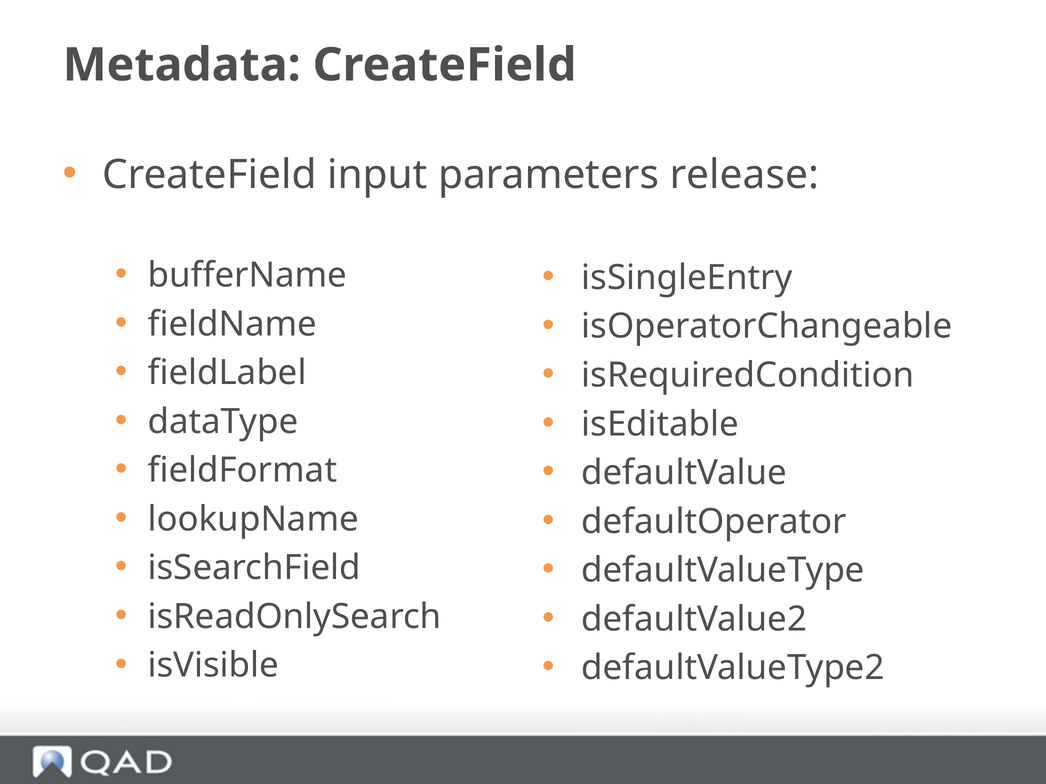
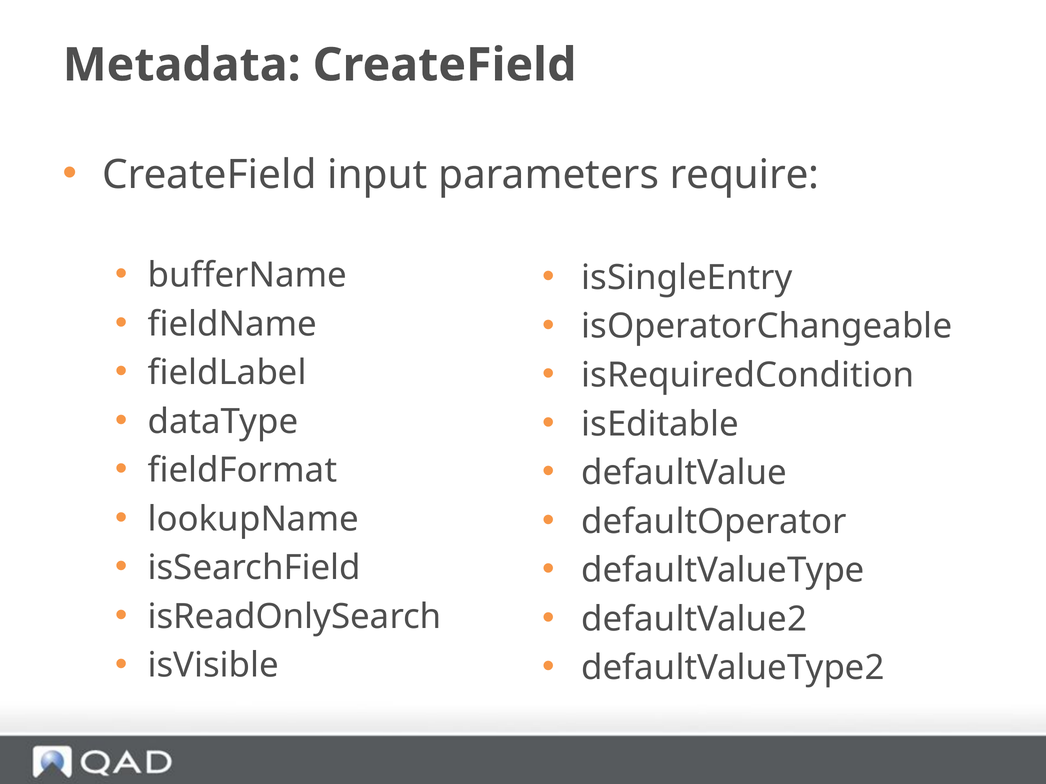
release: release -> require
